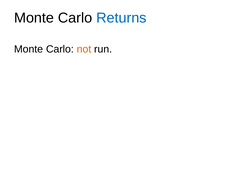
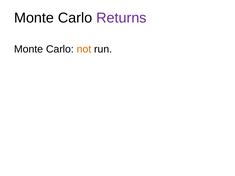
Returns colour: blue -> purple
